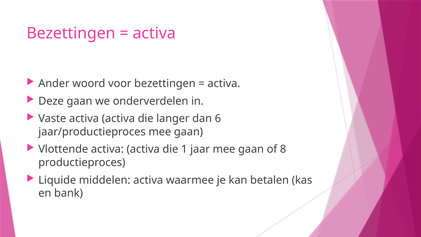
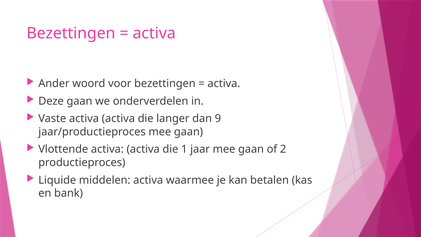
6: 6 -> 9
8: 8 -> 2
